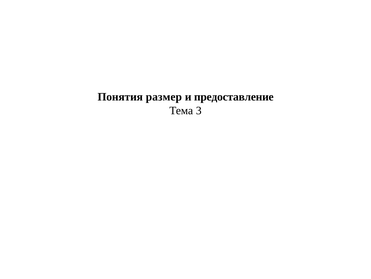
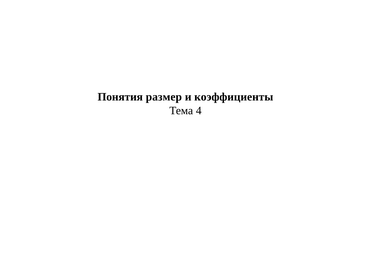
предоставление: предоставление -> коэффициенты
3: 3 -> 4
